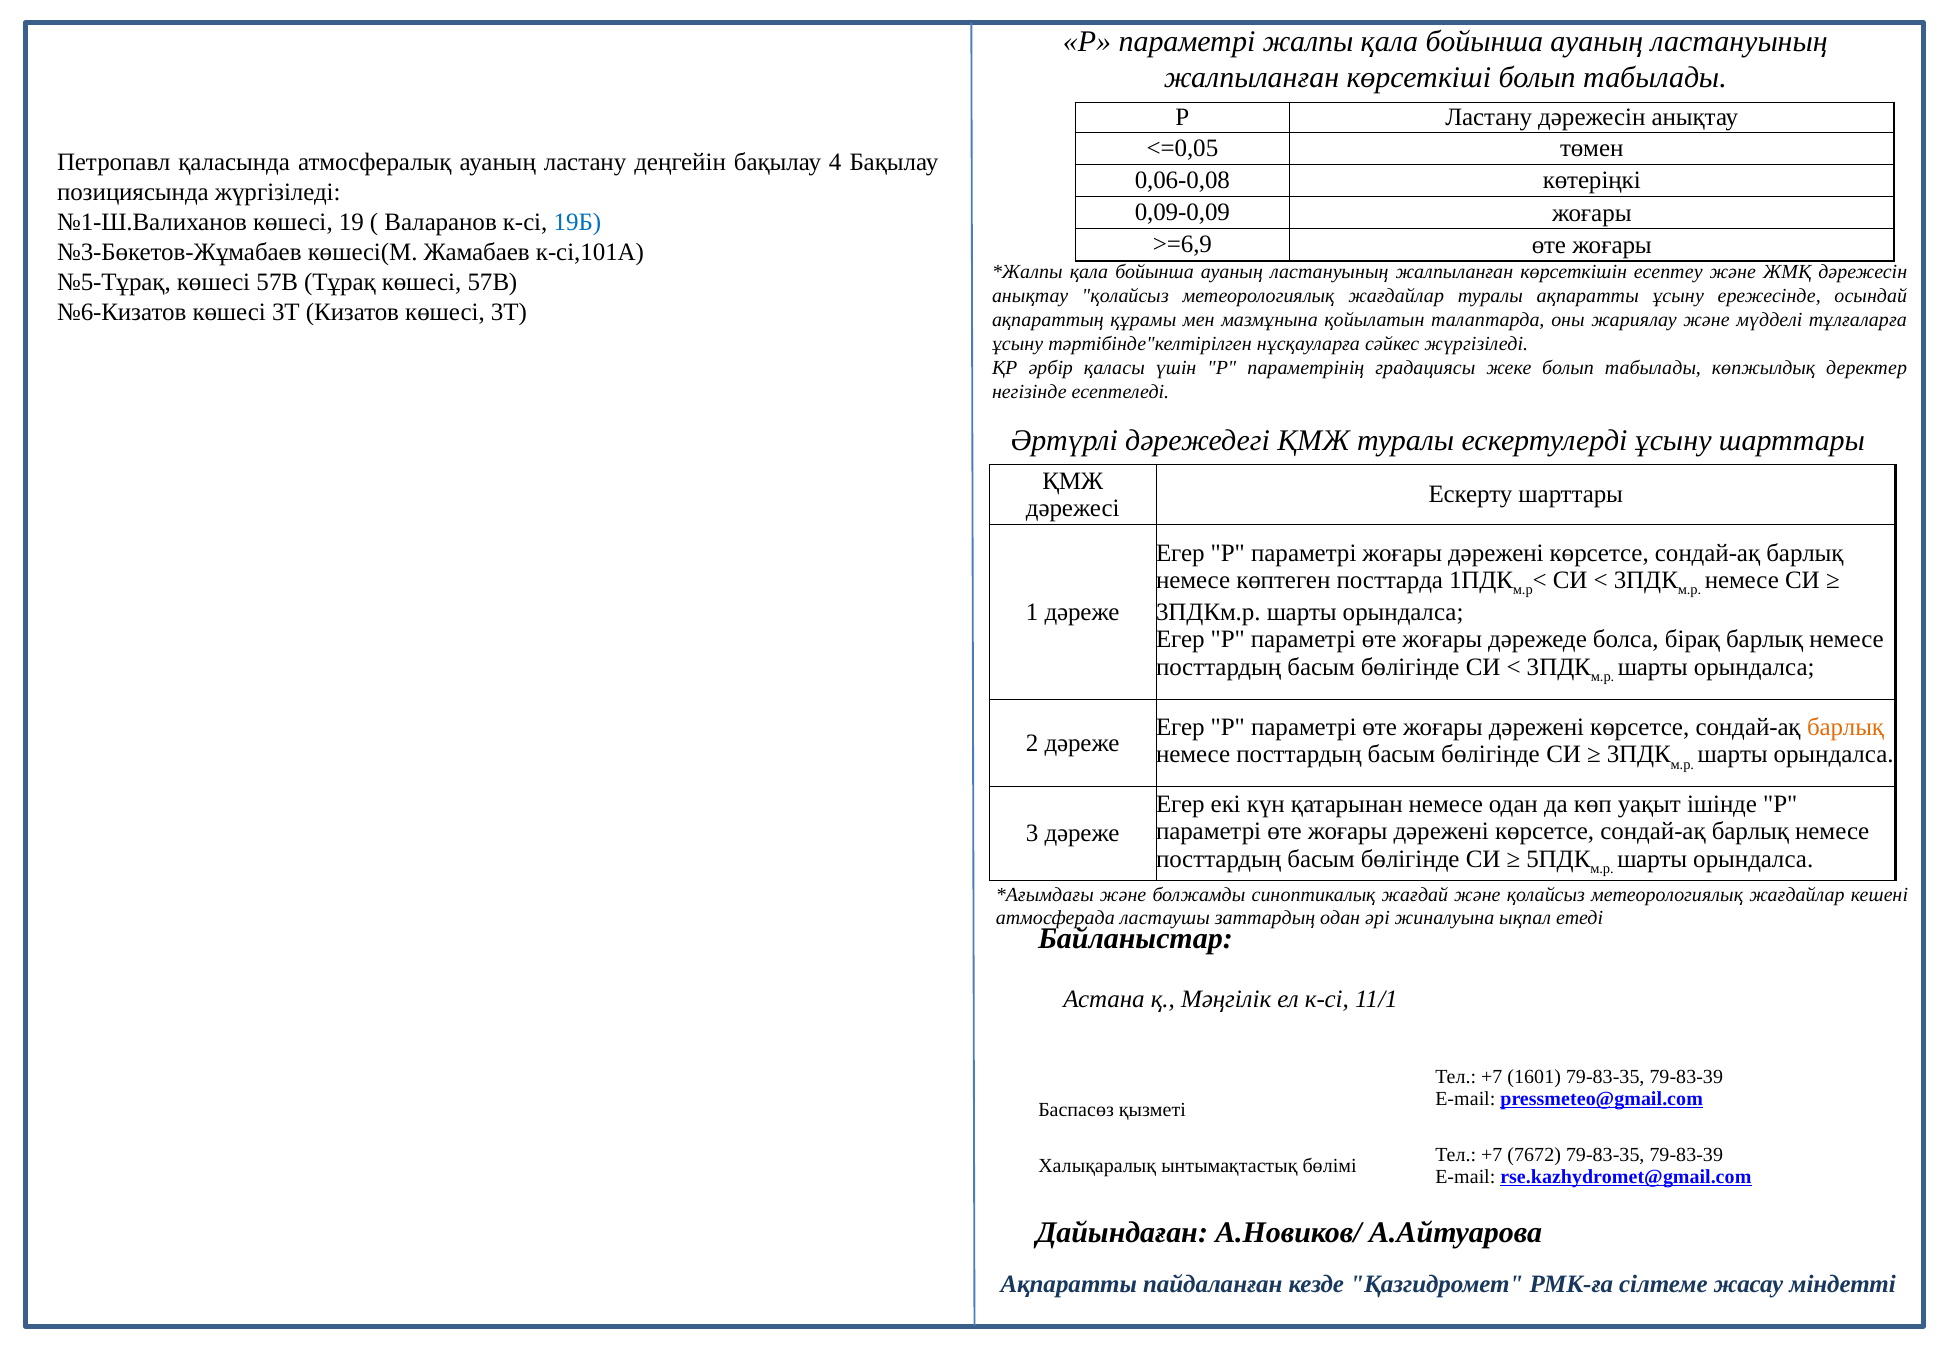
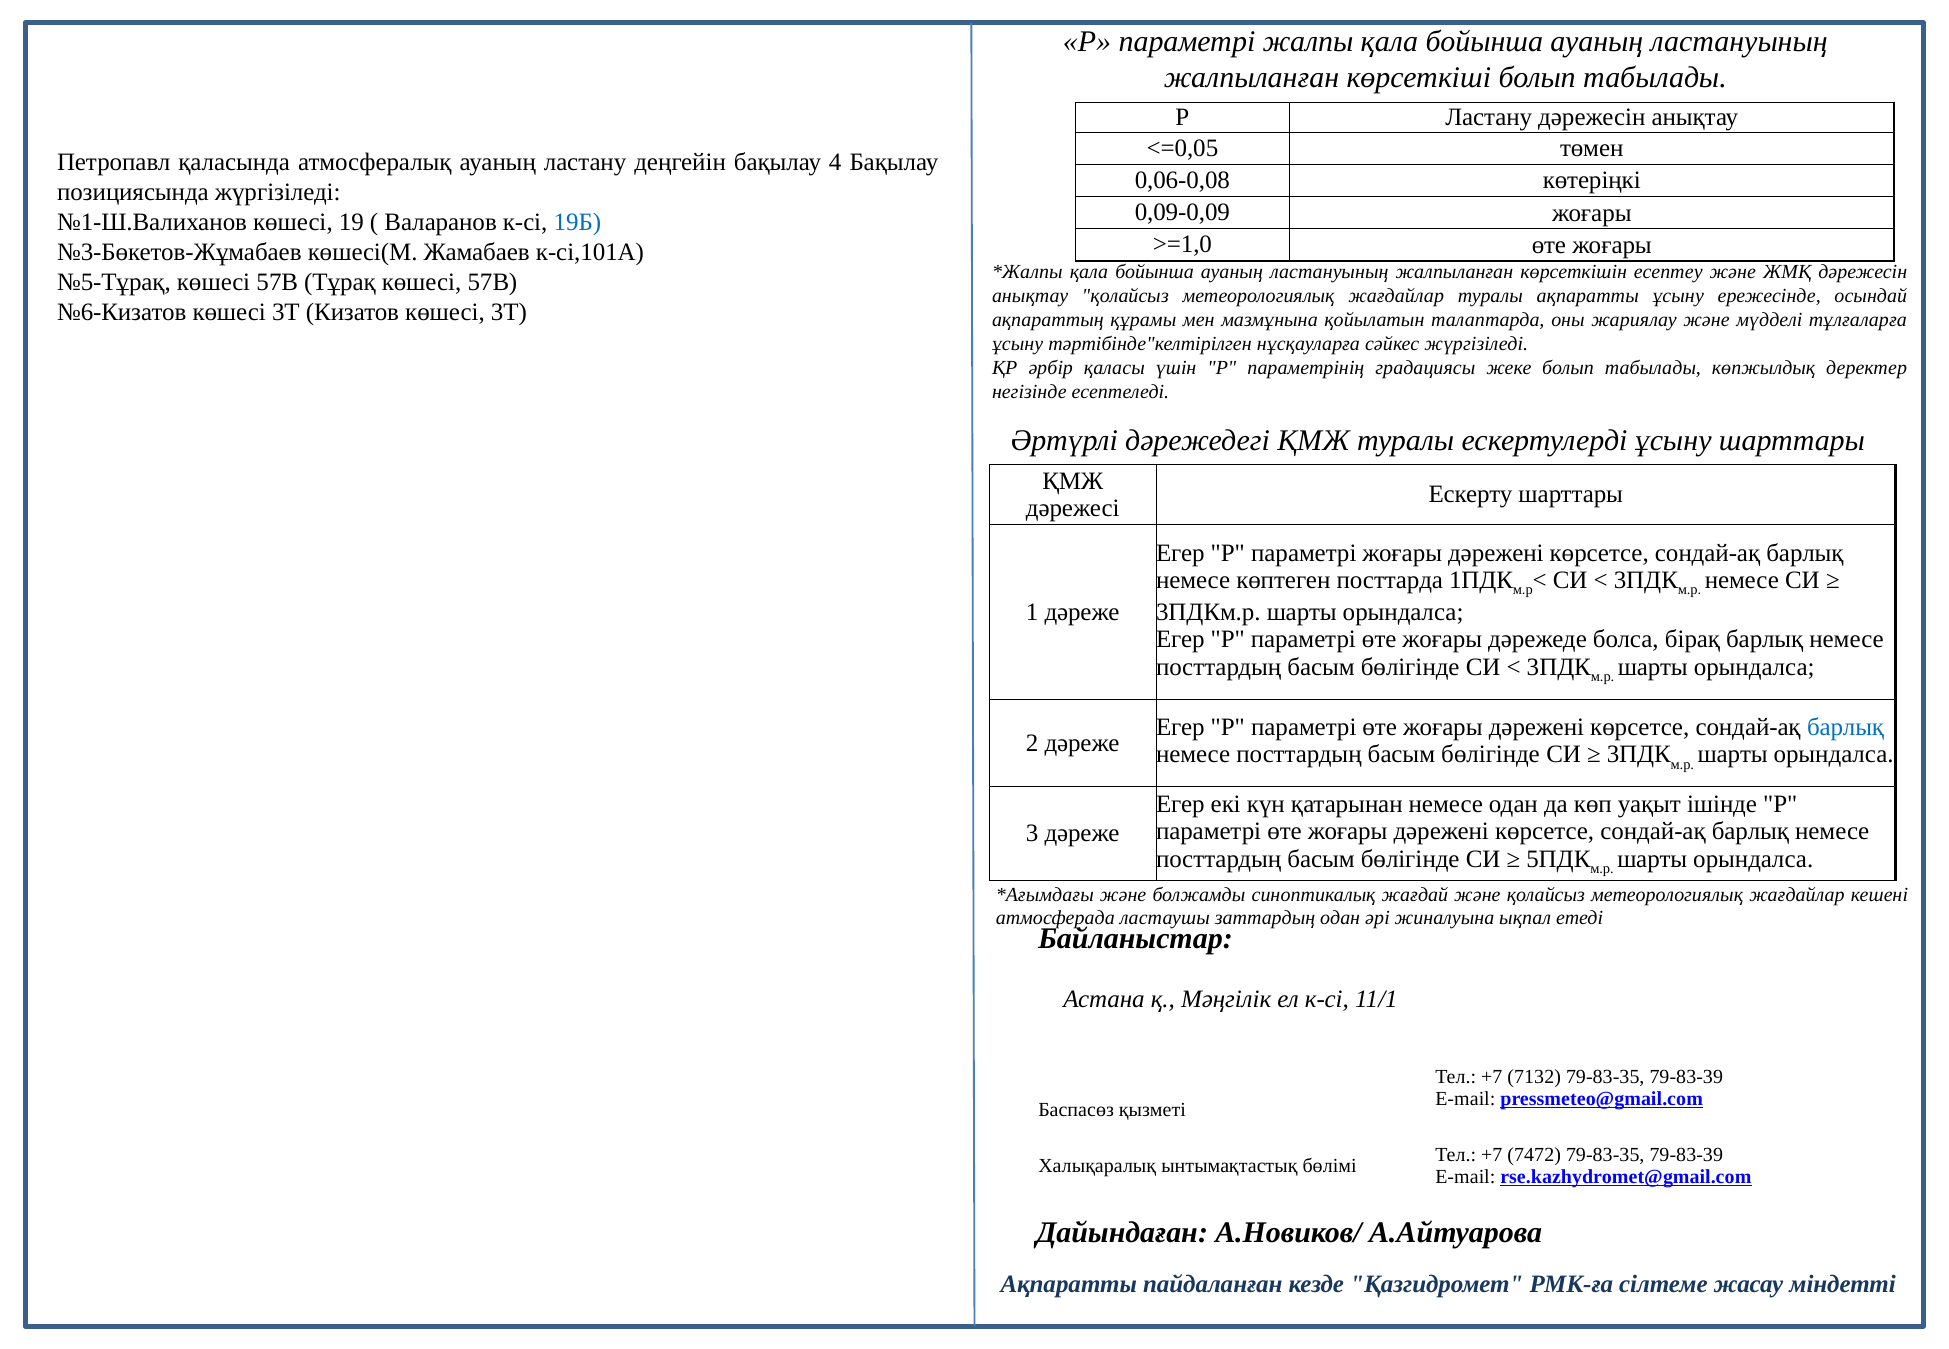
>=6,9: >=6,9 -> >=1,0
барлық at (1846, 727) colour: orange -> blue
1601: 1601 -> 7132
7672: 7672 -> 7472
